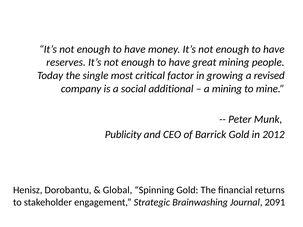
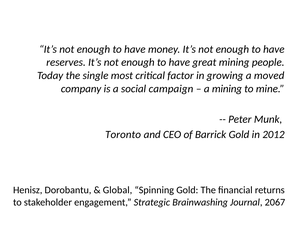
revised: revised -> moved
additional: additional -> campaign
Publicity: Publicity -> Toronto
2091: 2091 -> 2067
